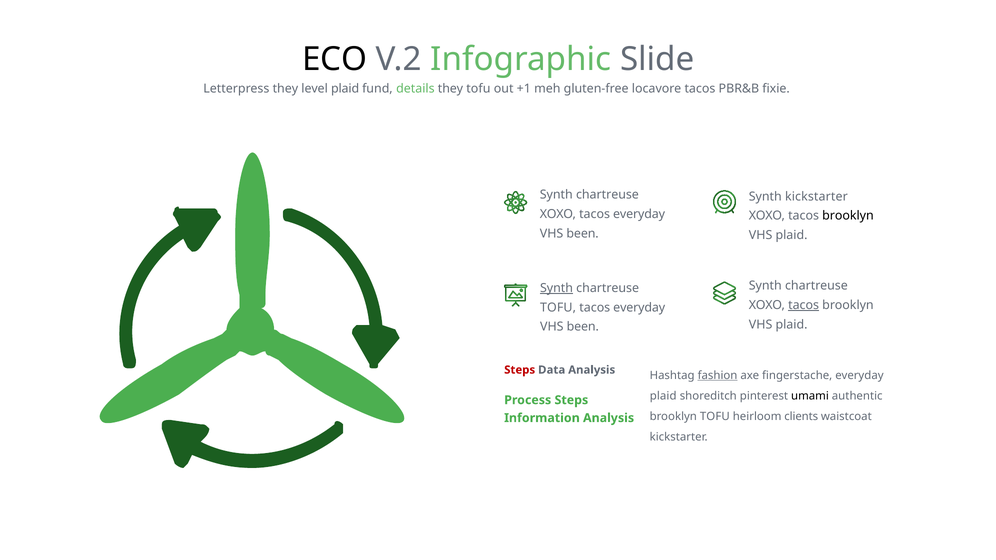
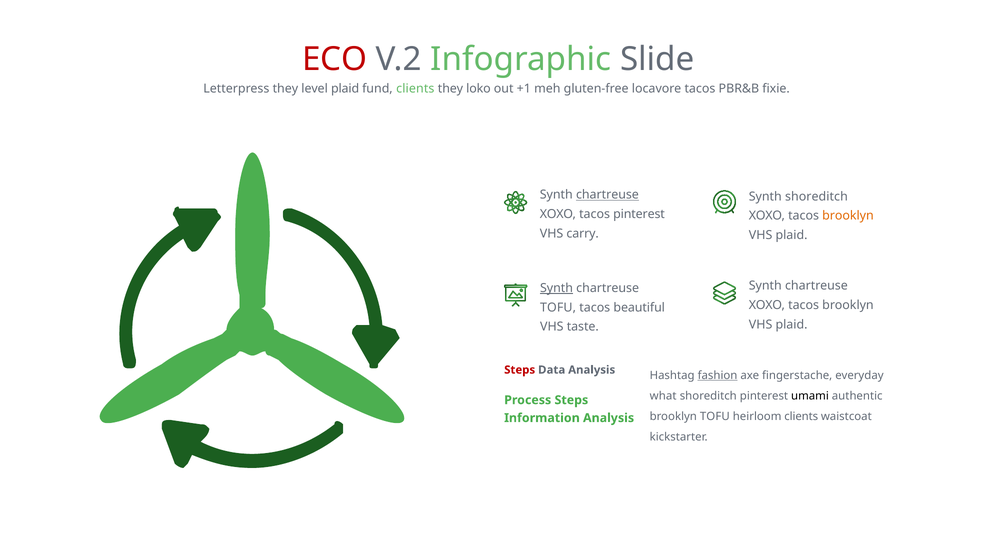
ECO colour: black -> red
fund details: details -> clients
they tofu: tofu -> loko
chartreuse at (607, 195) underline: none -> present
Synth kickstarter: kickstarter -> shoreditch
XOXO tacos everyday: everyday -> pinterest
brooklyn at (848, 216) colour: black -> orange
been at (583, 234): been -> carry
tacos at (804, 305) underline: present -> none
everyday at (639, 308): everyday -> beautiful
been at (583, 327): been -> taste
plaid at (663, 396): plaid -> what
